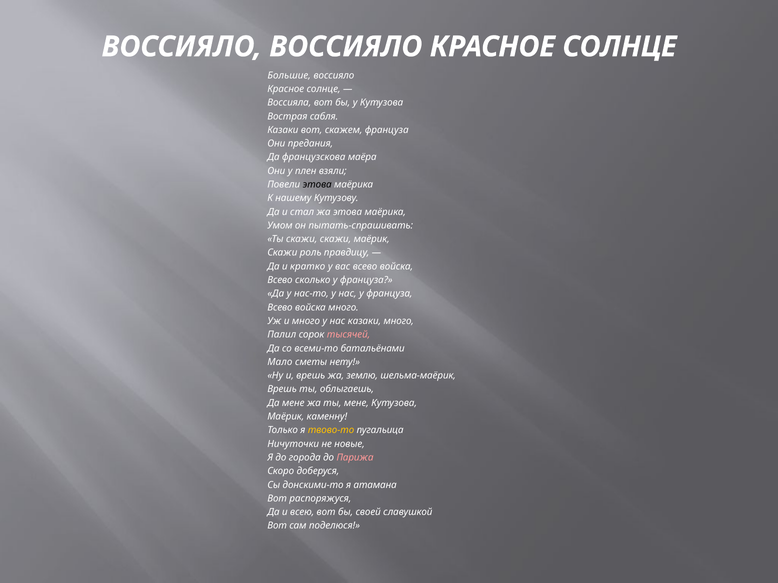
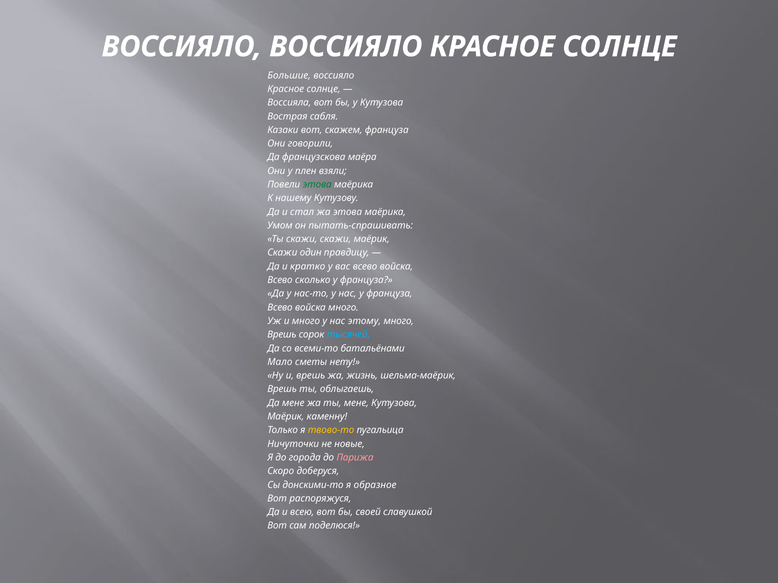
предания: предания -> говорили
этова at (317, 185) colour: black -> green
роль: роль -> один
нас казаки: казаки -> этому
Палил at (282, 335): Палил -> Врешь
тысячей colour: pink -> light blue
землю: землю -> жизнь
атамана: атамана -> образное
